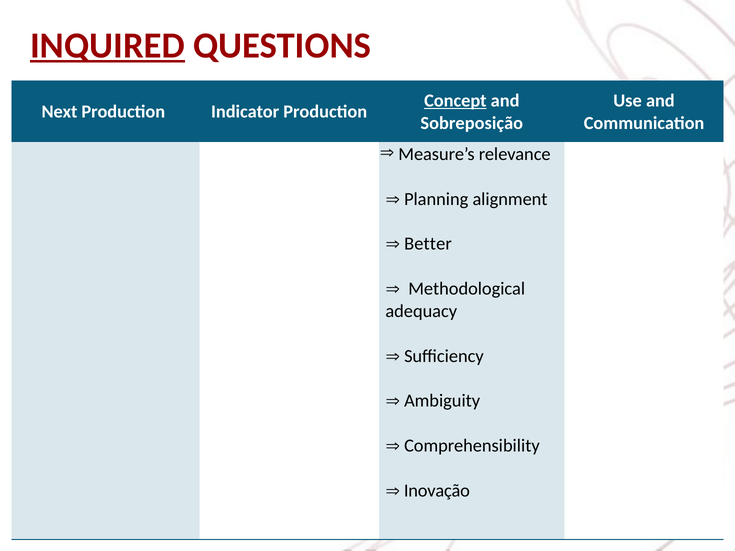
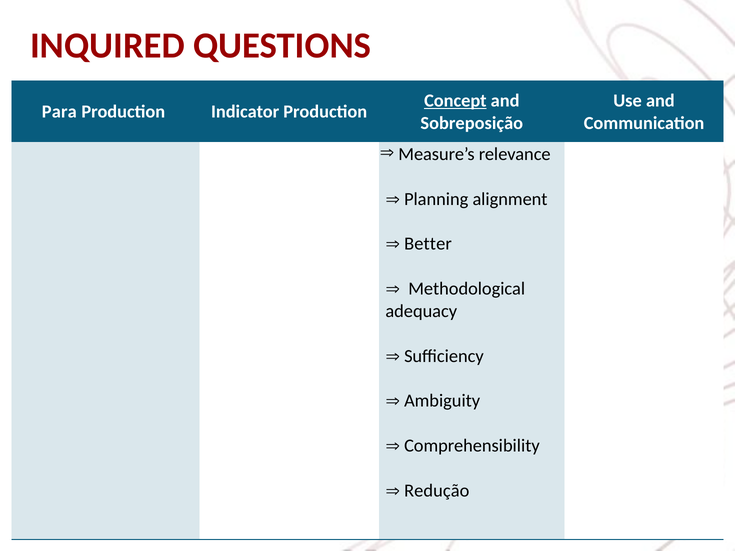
INQUIRED underline: present -> none
Next: Next -> Para
Inovação: Inovação -> Redução
